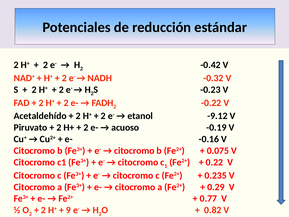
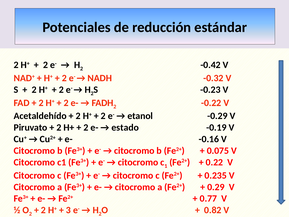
-9.12: -9.12 -> -0.29
acuoso: acuoso -> estado
9: 9 -> 3
